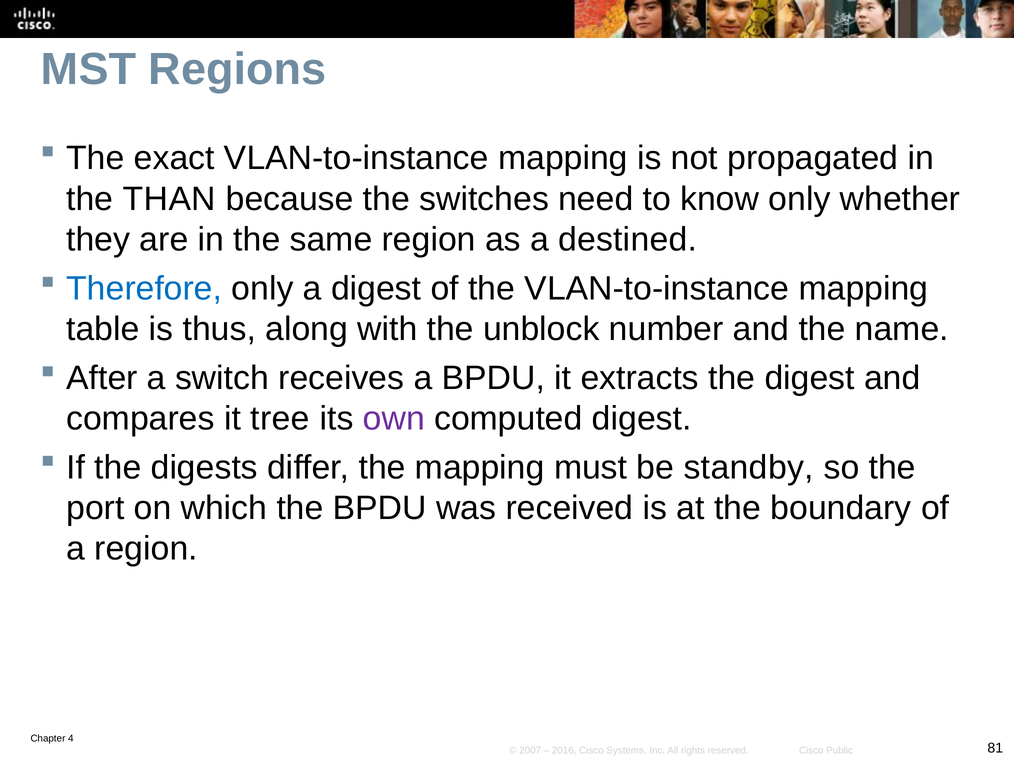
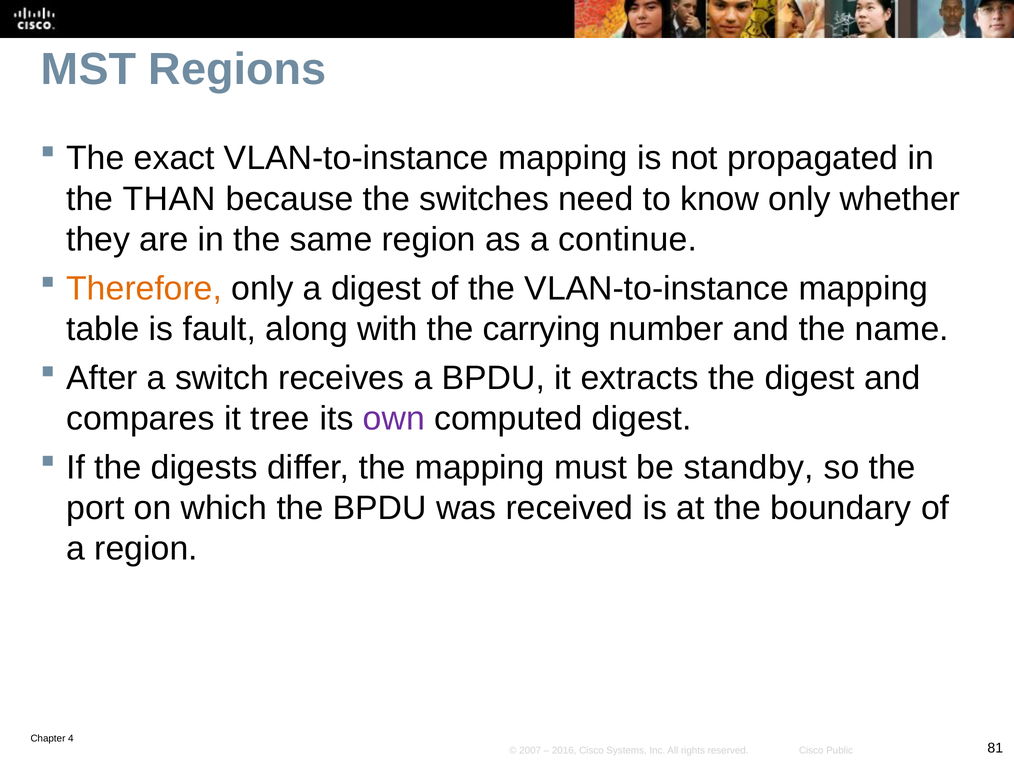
destined: destined -> continue
Therefore colour: blue -> orange
thus: thus -> fault
unblock: unblock -> carrying
